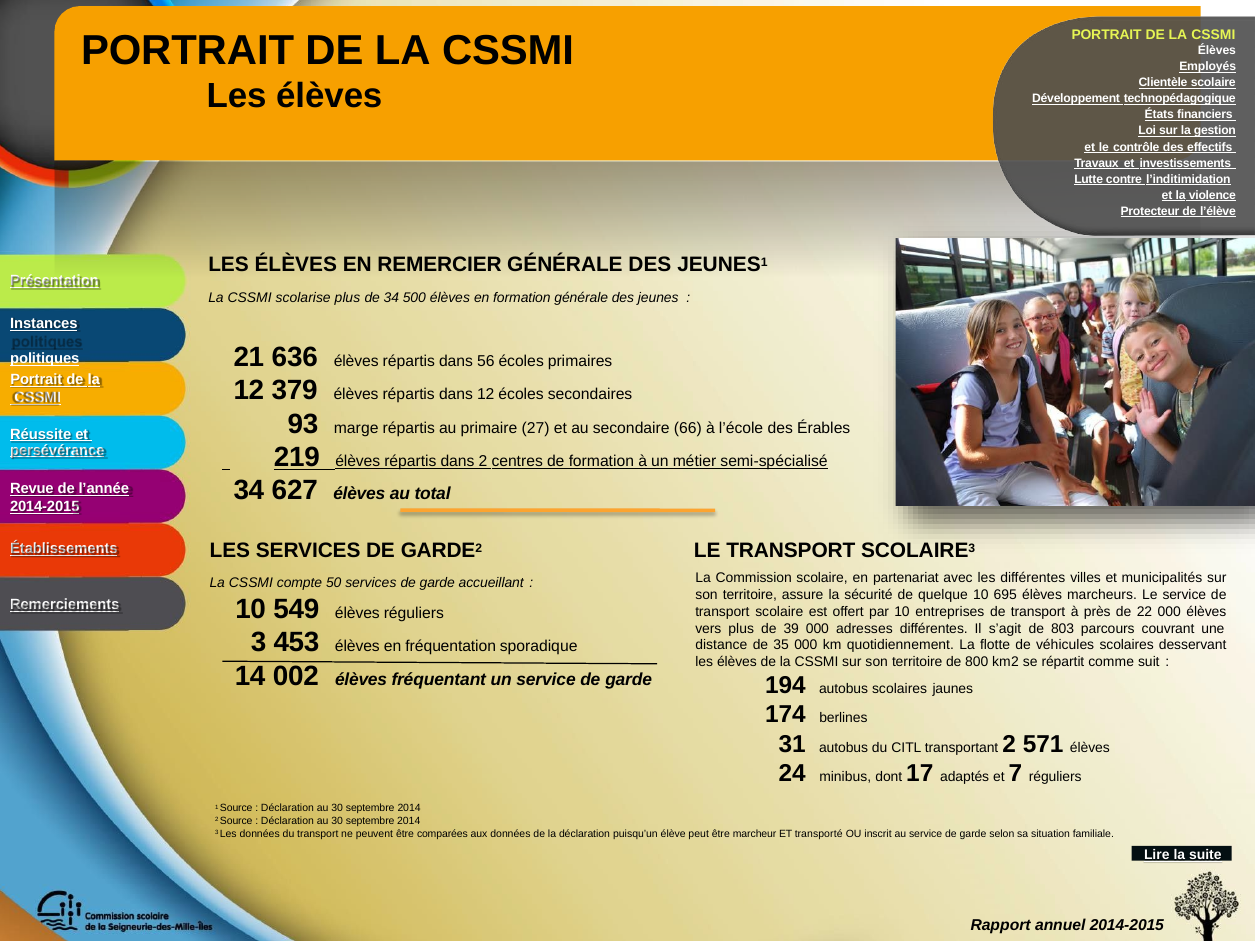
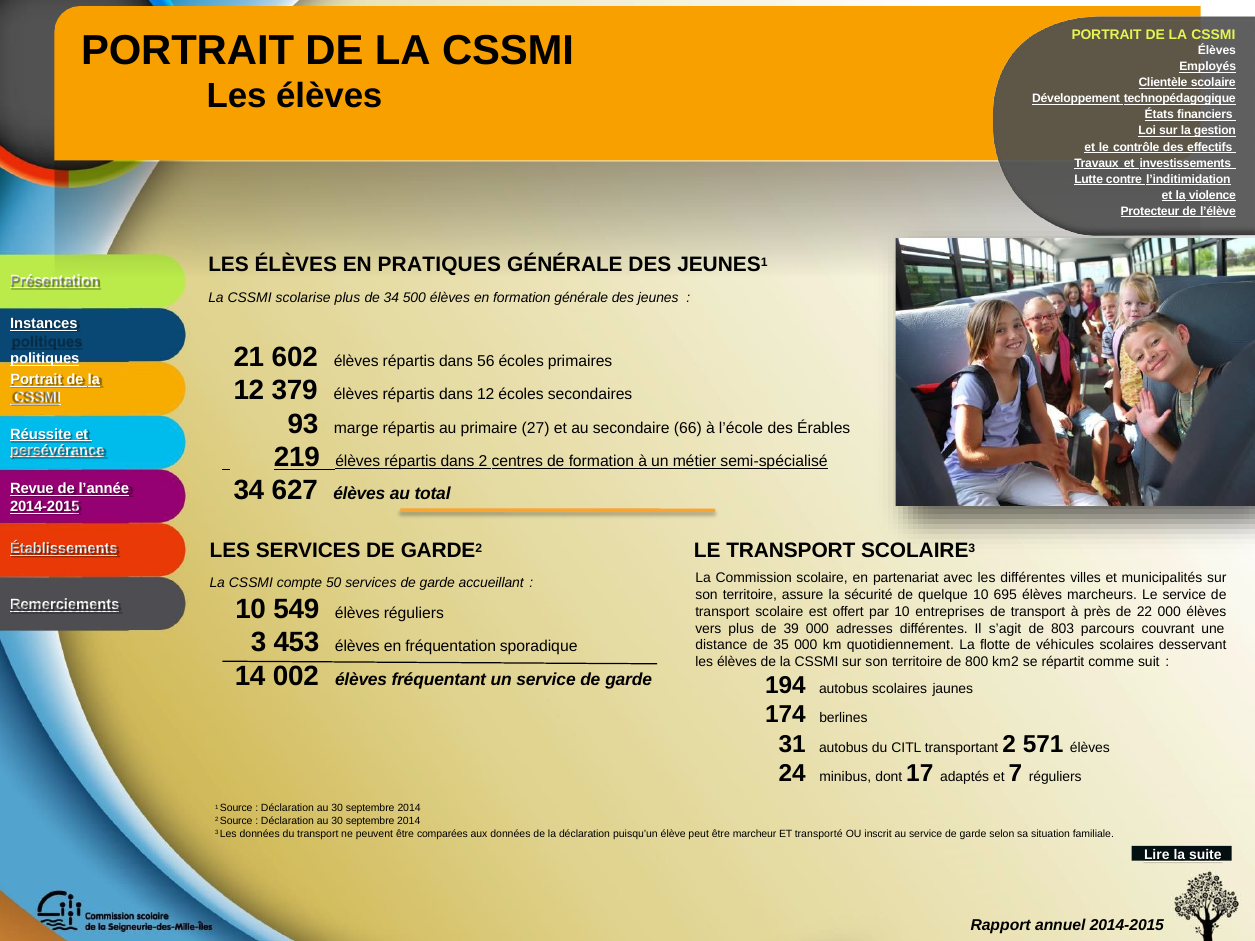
REMERCIER: REMERCIER -> PRATIQUES
636: 636 -> 602
